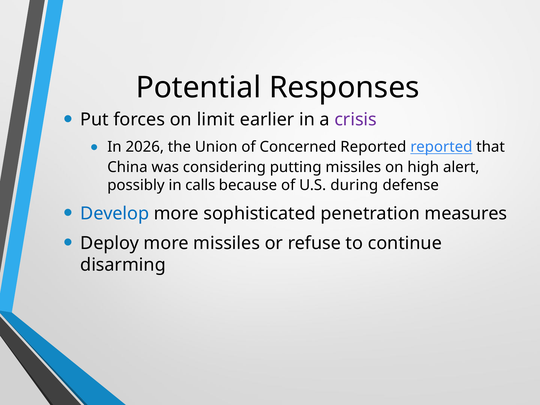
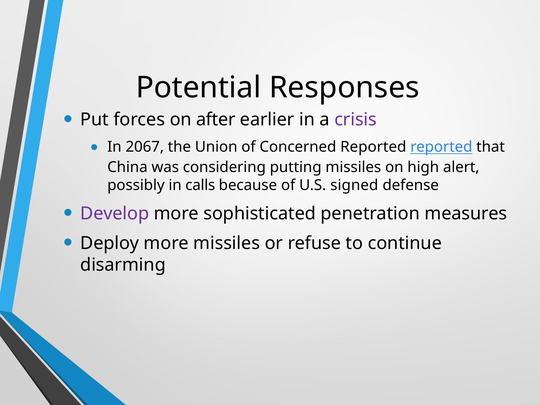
limit: limit -> after
2026: 2026 -> 2067
during: during -> signed
Develop colour: blue -> purple
